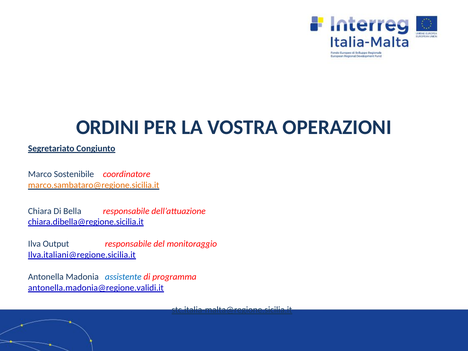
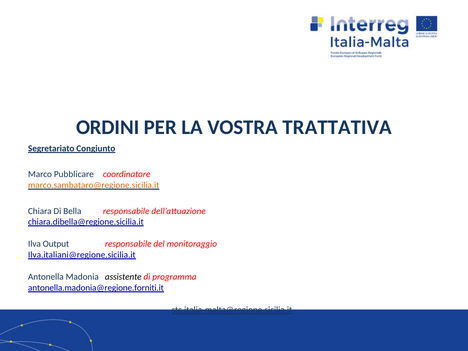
OPERAZIONI: OPERAZIONI -> TRATTATIVA
Sostenibile: Sostenibile -> Pubblicare
assistente colour: blue -> black
antonella.madonia@regione.validi.it: antonella.madonia@regione.validi.it -> antonella.madonia@regione.forniti.it
